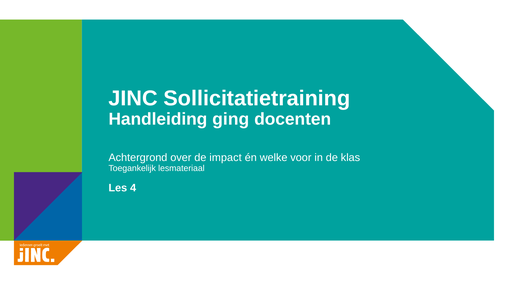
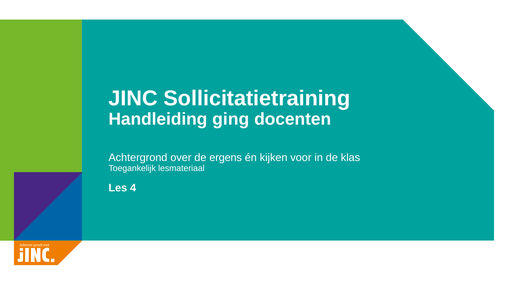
impact: impact -> ergens
welke: welke -> kijken
